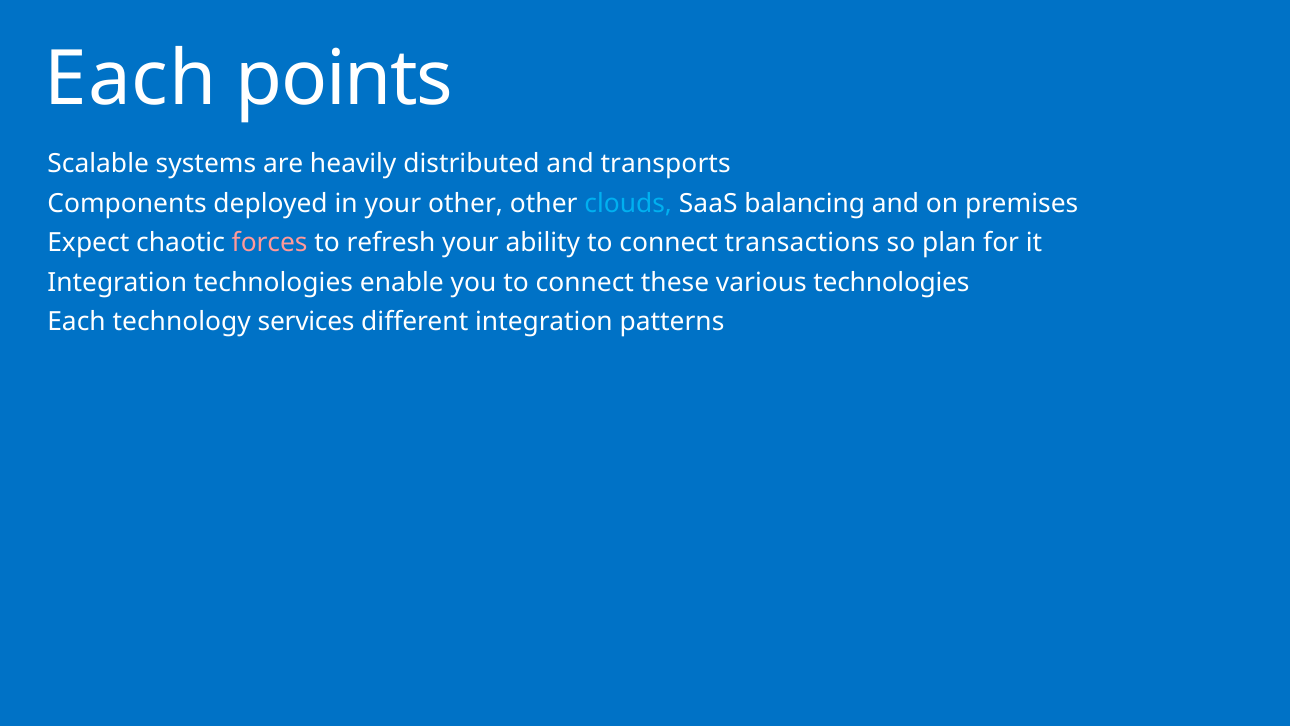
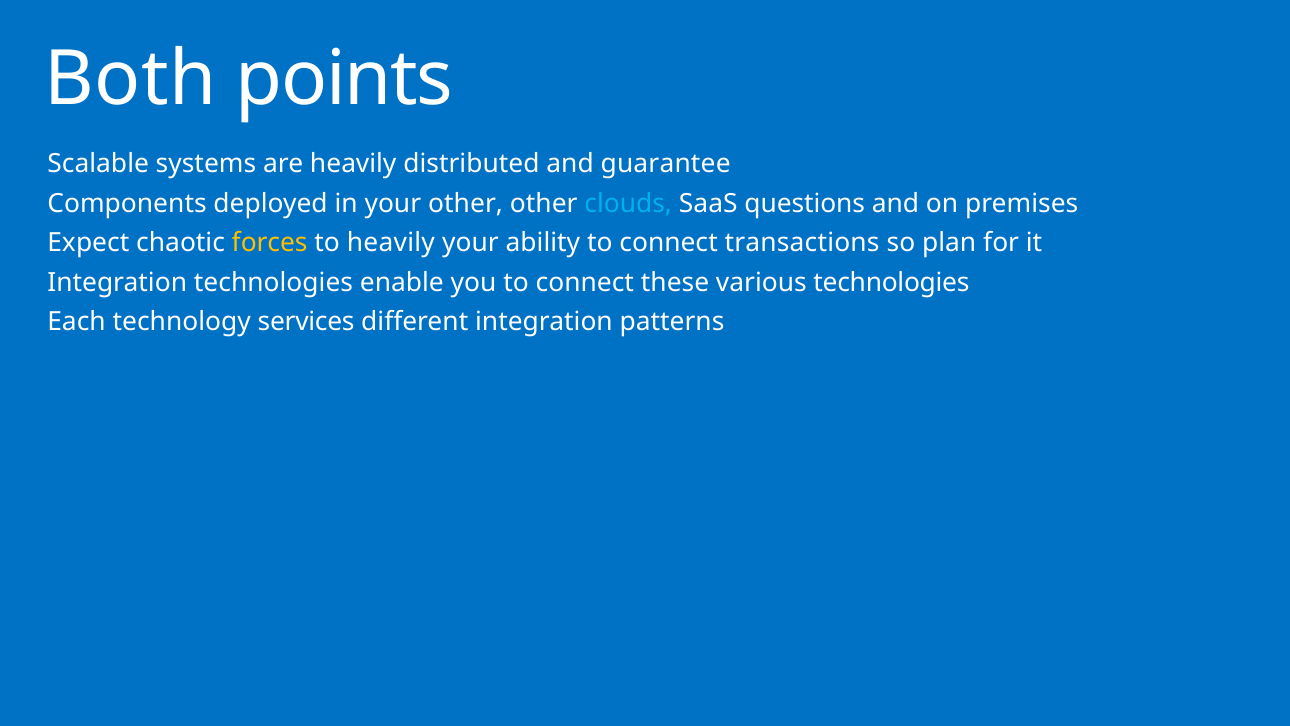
Each at (131, 79): Each -> Both
transports: transports -> guarantee
balancing: balancing -> questions
forces colour: pink -> yellow
to refresh: refresh -> heavily
